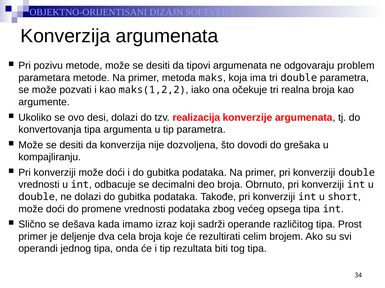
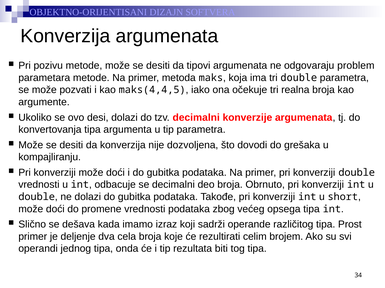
maks(1,2,2: maks(1,2,2 -> maks(4,4,5
tzv realizacija: realizacija -> decimalni
